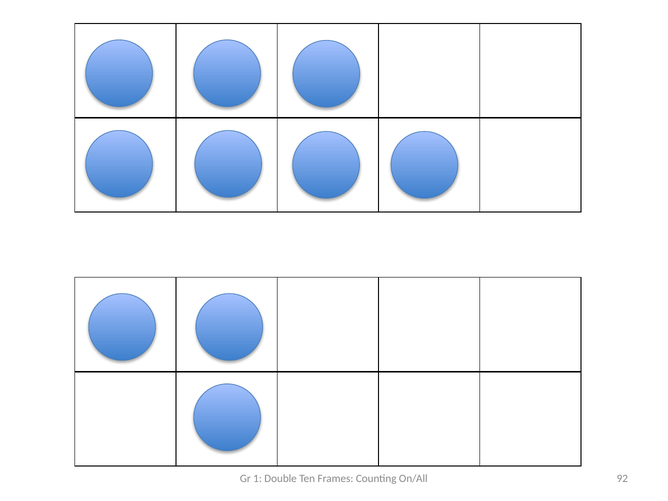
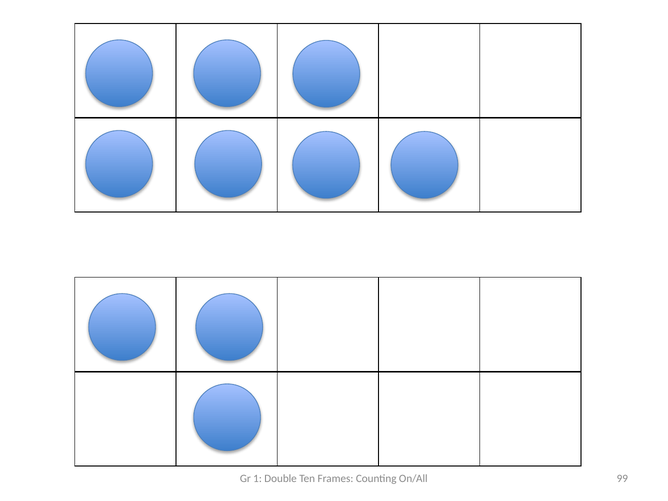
92: 92 -> 99
